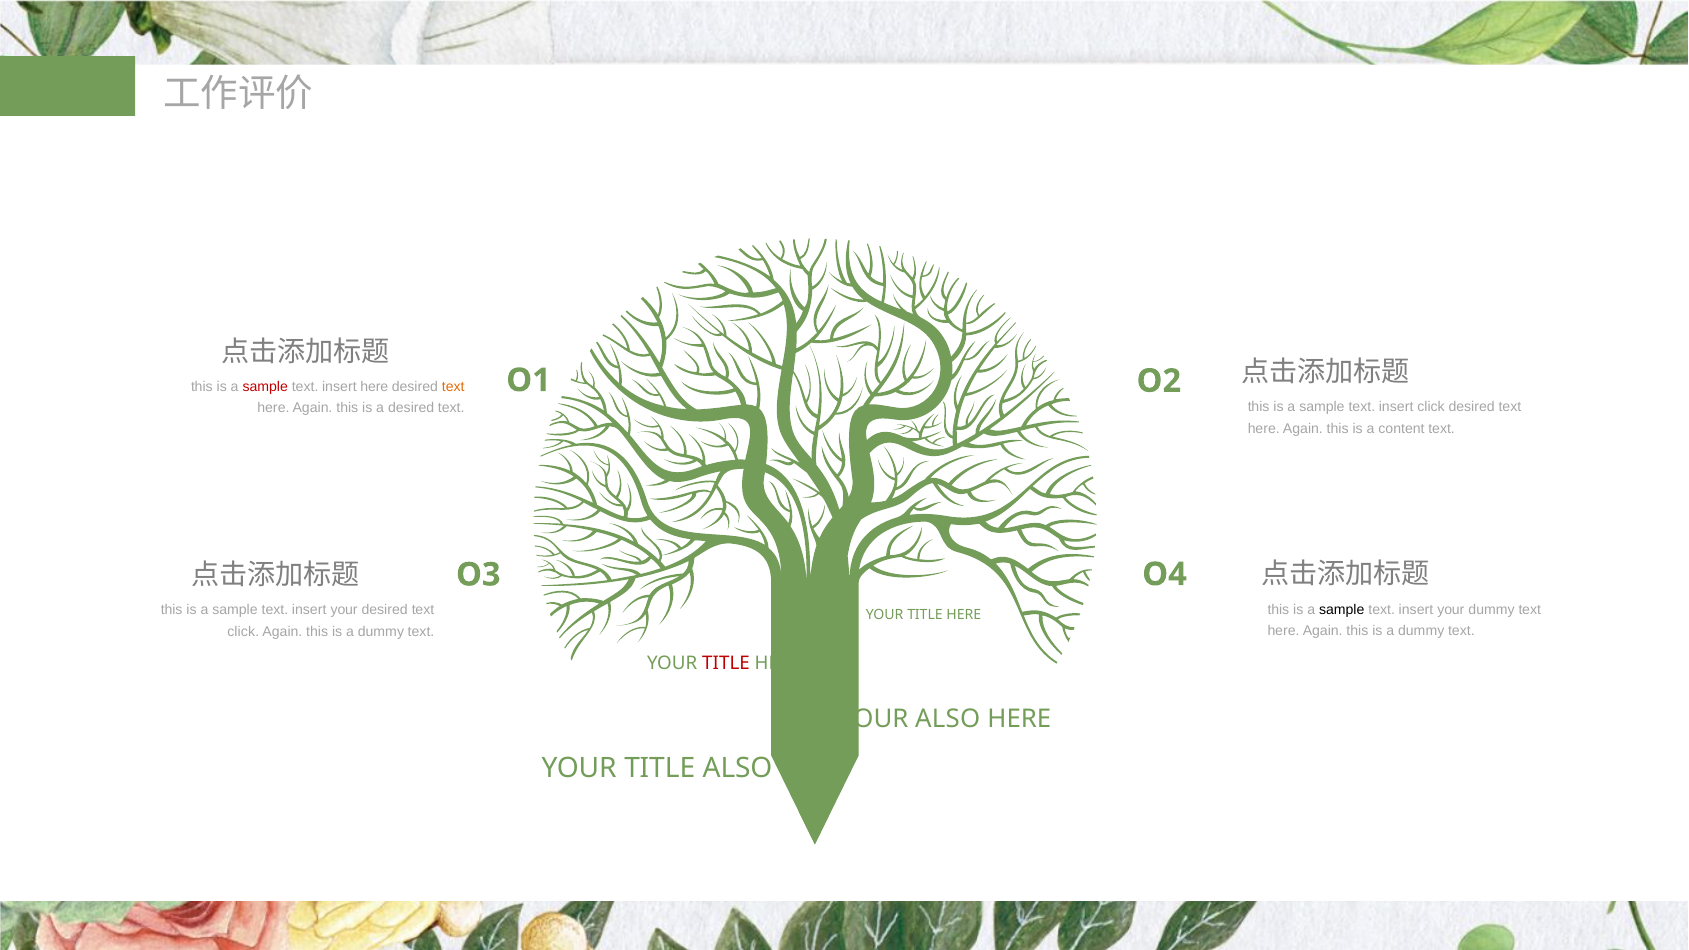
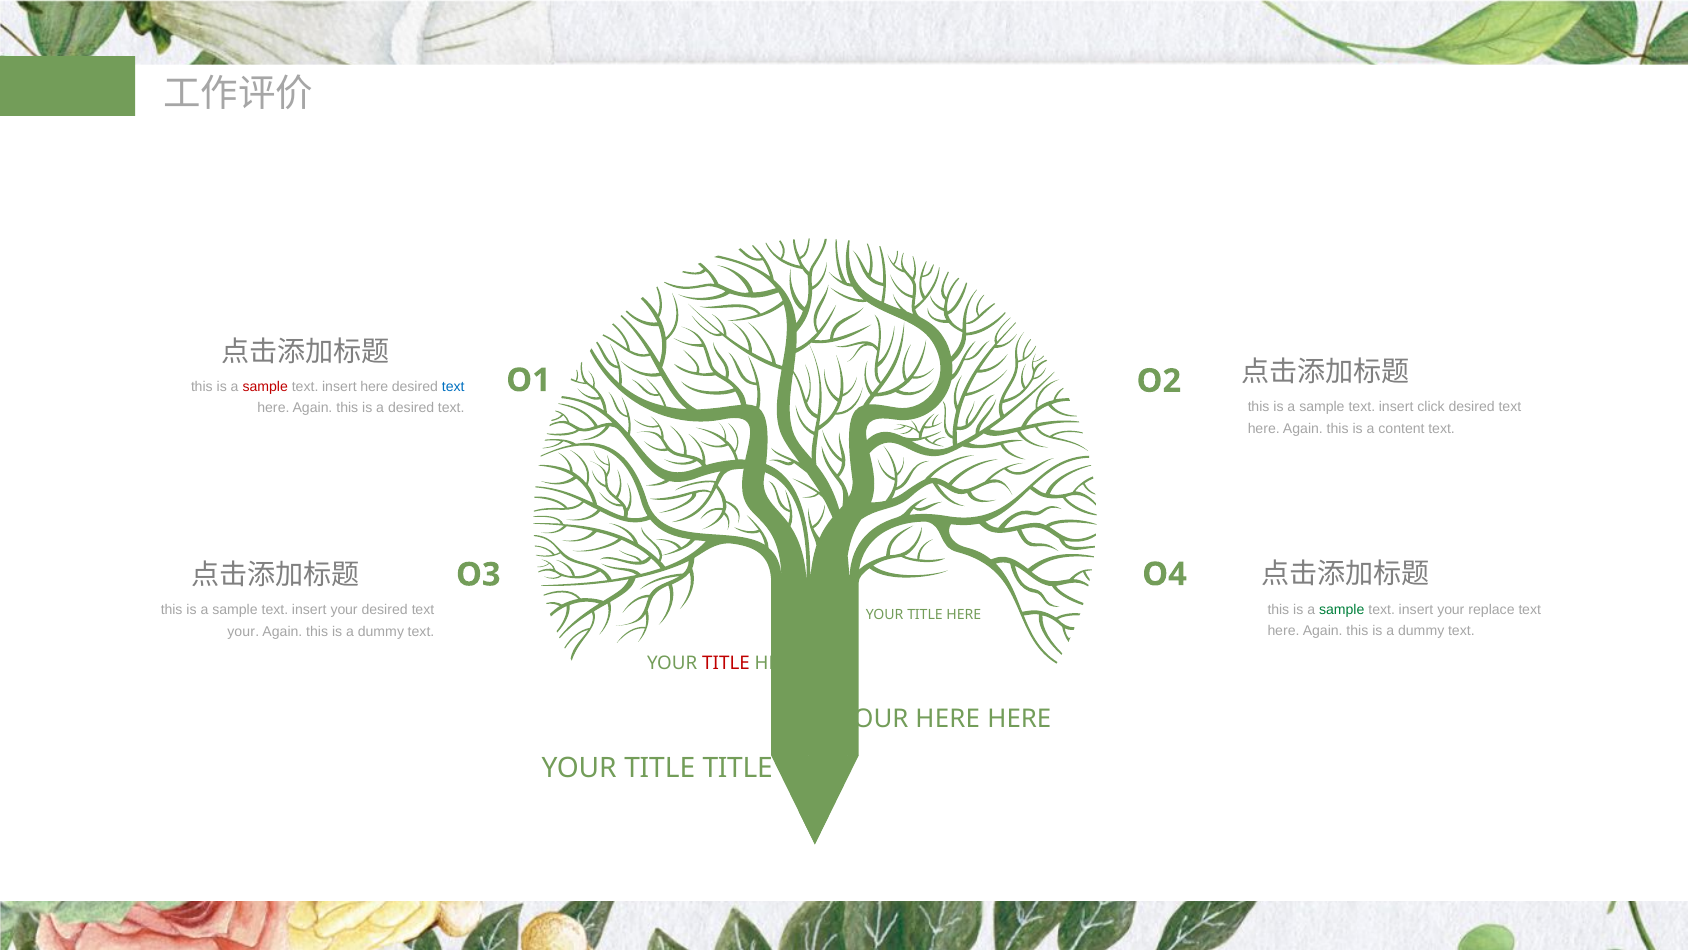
text at (453, 387) colour: orange -> blue
sample at (1342, 610) colour: black -> green
your dummy: dummy -> replace
click at (243, 632): click -> your
YOUR ALSO: ALSO -> HERE
TITLE ALSO: ALSO -> TITLE
